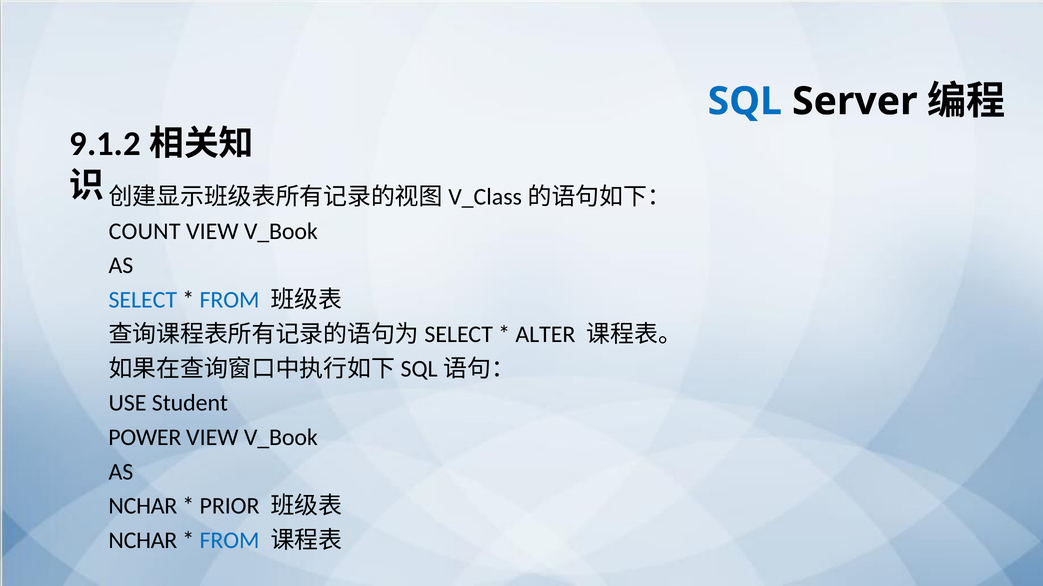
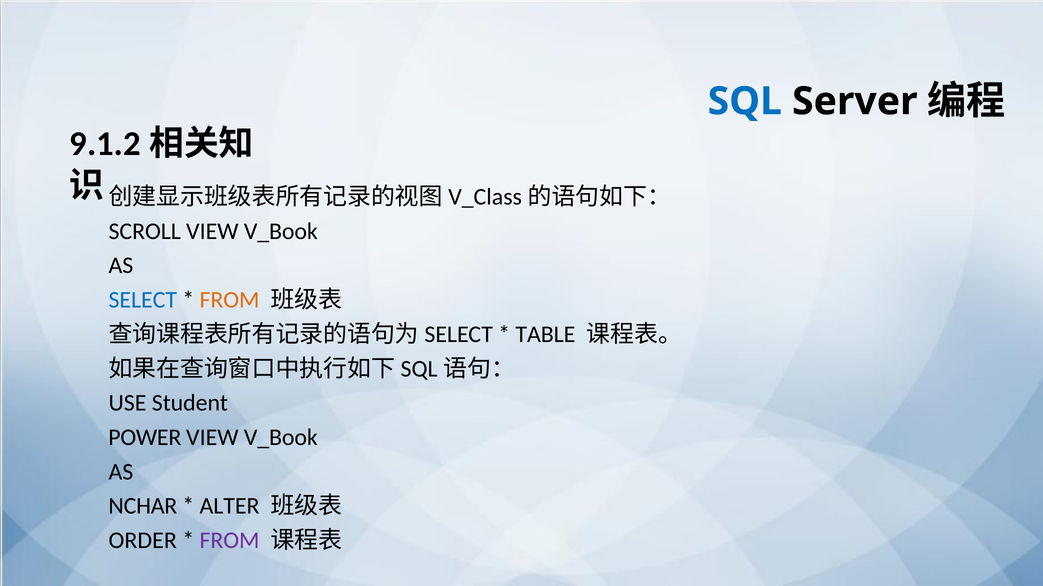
COUNT: COUNT -> SCROLL
FROM at (230, 300) colour: blue -> orange
ALTER: ALTER -> TABLE
PRIOR: PRIOR -> ALTER
NCHAR at (143, 541): NCHAR -> ORDER
FROM at (230, 541) colour: blue -> purple
